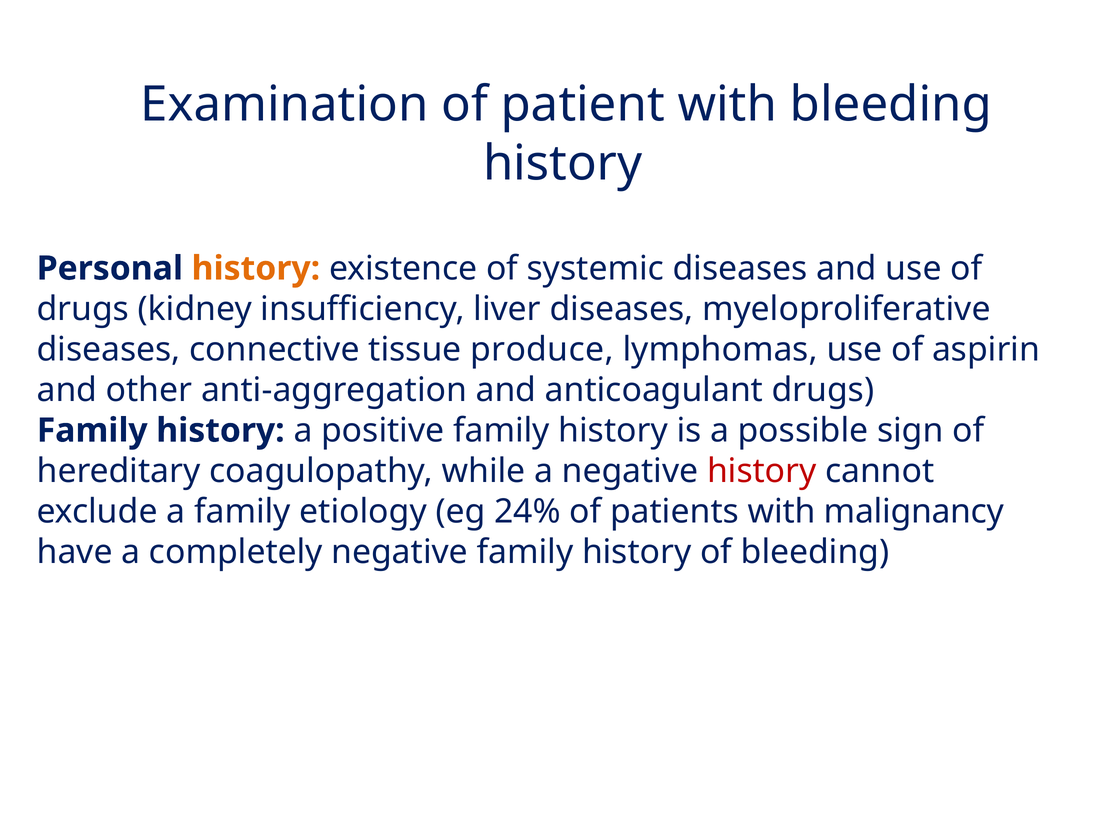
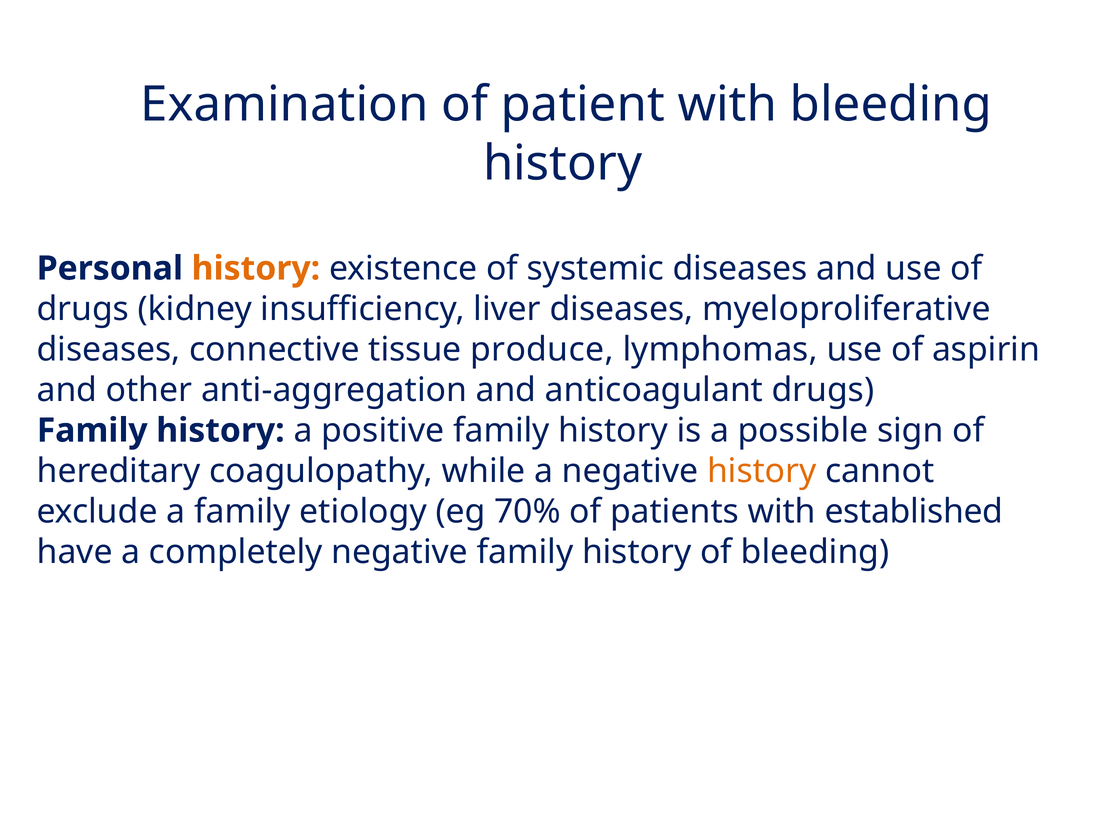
history at (762, 471) colour: red -> orange
24%: 24% -> 70%
malignancy: malignancy -> established
